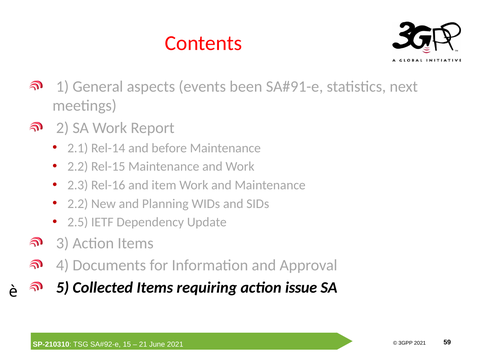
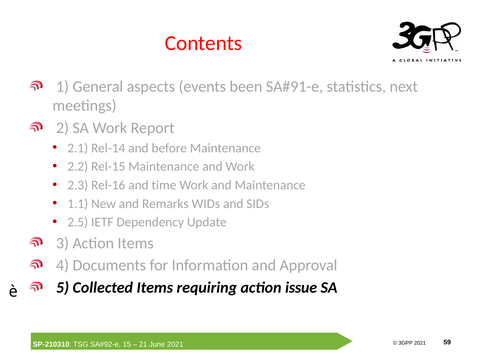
item: item -> time
2.2 at (78, 204): 2.2 -> 1.1
Planning: Planning -> Remarks
